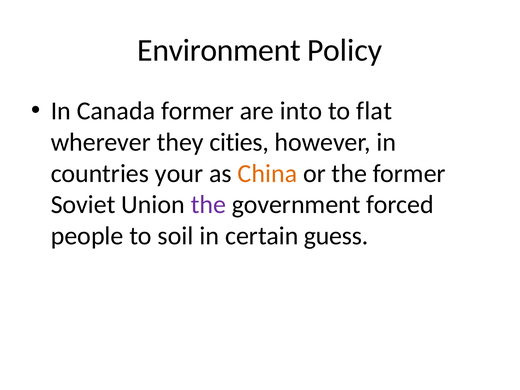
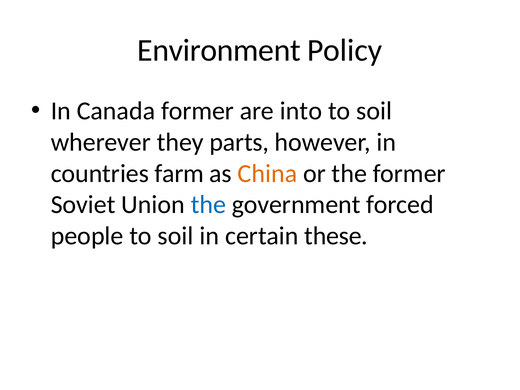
flat at (374, 111): flat -> soil
cities: cities -> parts
your: your -> farm
the at (208, 205) colour: purple -> blue
guess: guess -> these
